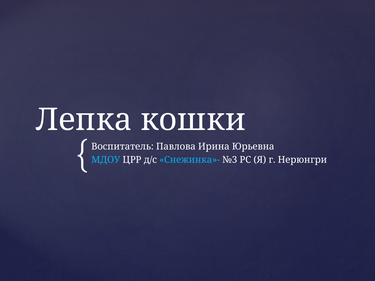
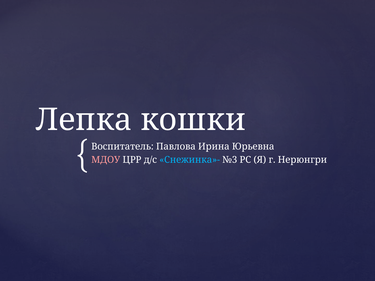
МДОУ colour: light blue -> pink
